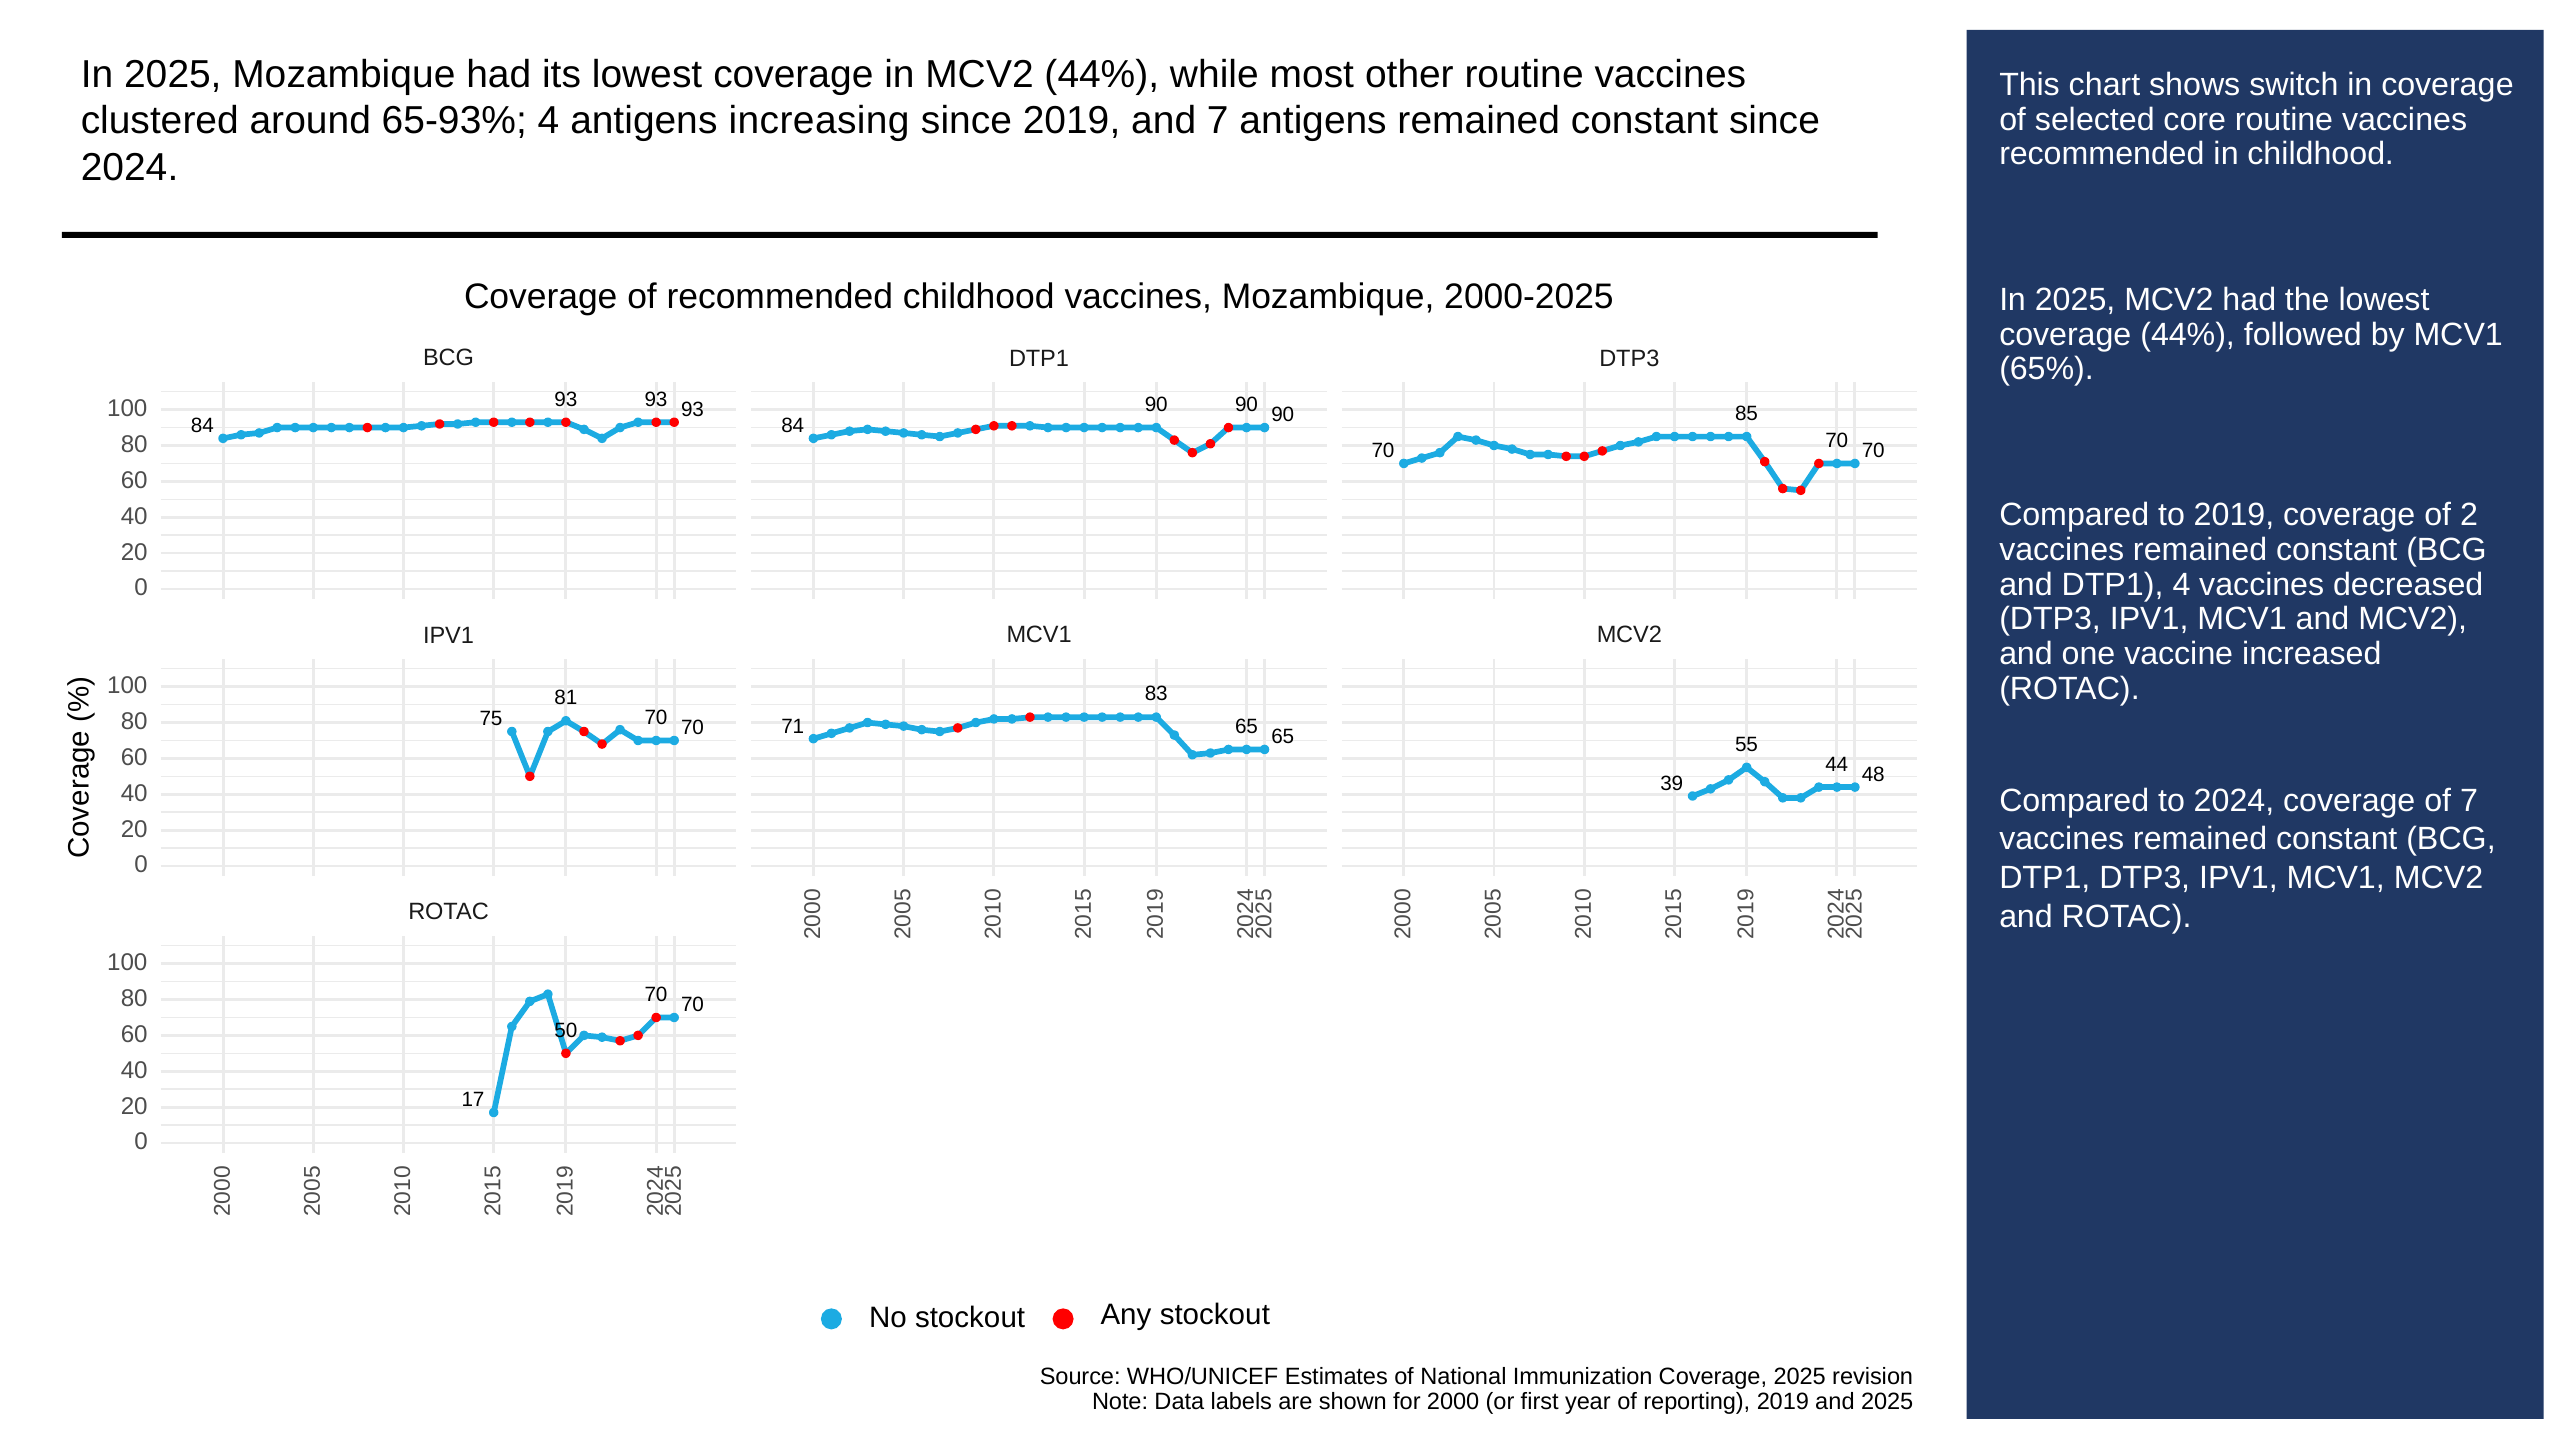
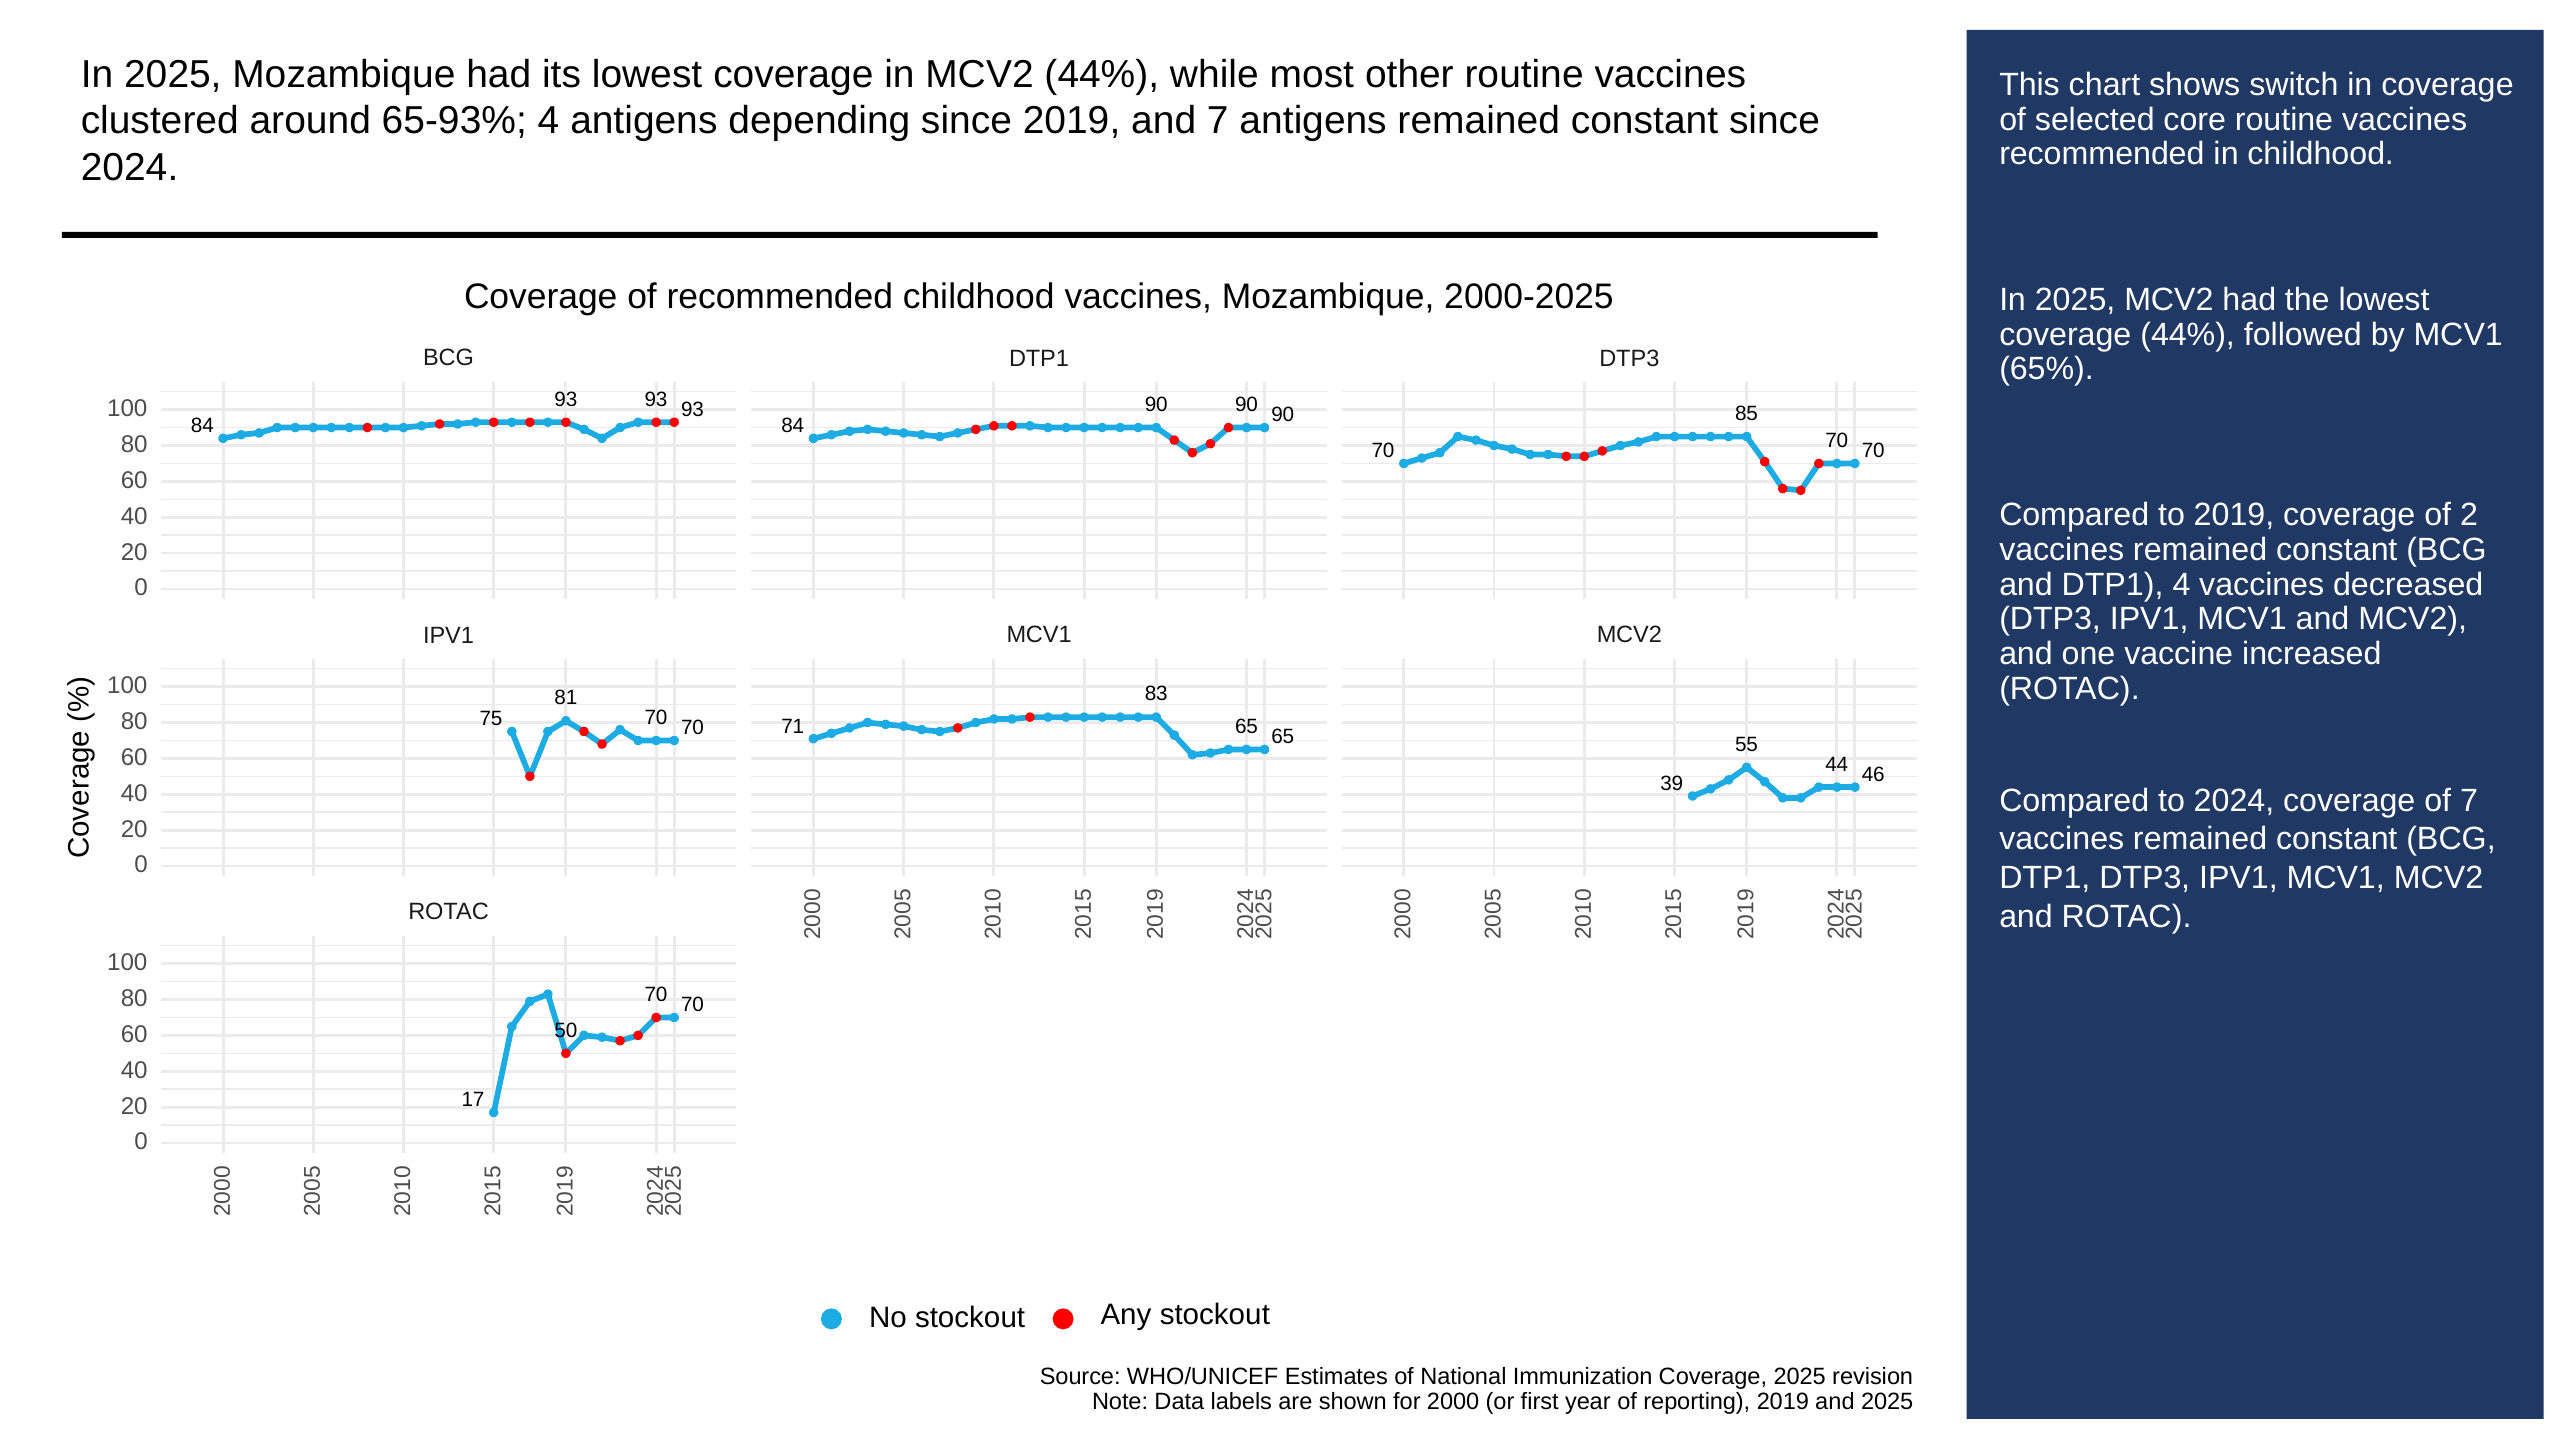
increasing: increasing -> depending
48: 48 -> 46
